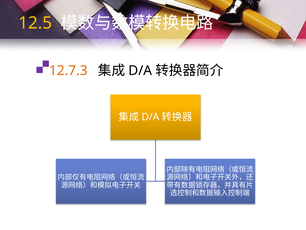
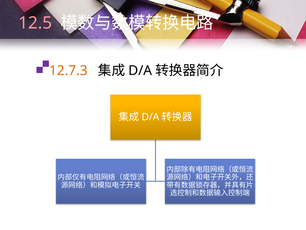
12.5 colour: yellow -> pink
